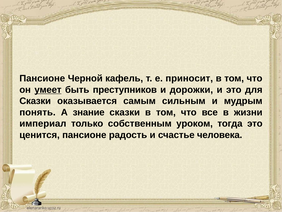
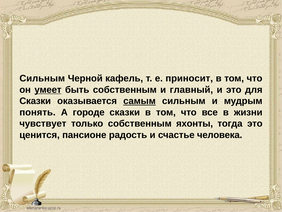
Пансионе at (42, 78): Пансионе -> Сильным
быть преступников: преступников -> собственным
дорожки: дорожки -> главный
самым underline: none -> present
знание: знание -> городе
империал: империал -> чувствует
уроком: уроком -> яхонты
